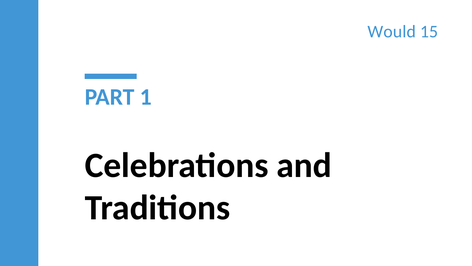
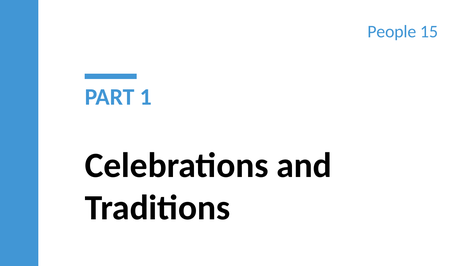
Would: Would -> People
